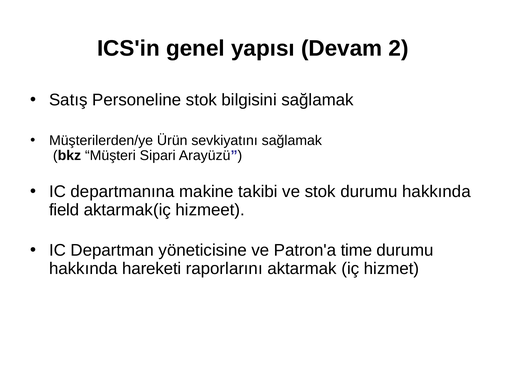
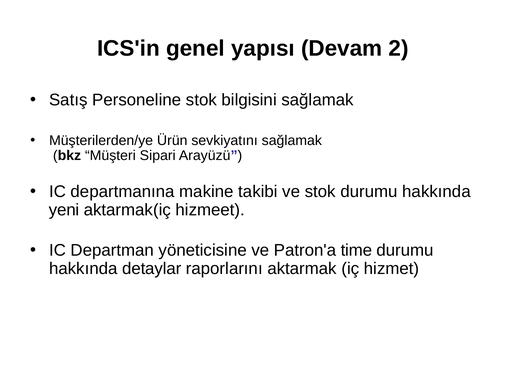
field: field -> yeni
hareketi: hareketi -> detaylar
